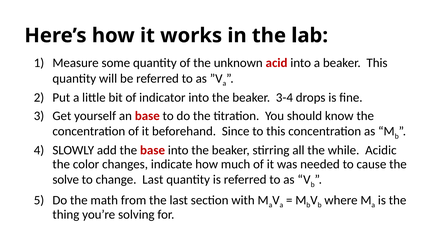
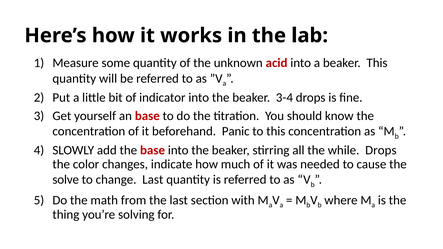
Since: Since -> Panic
while Acidic: Acidic -> Drops
